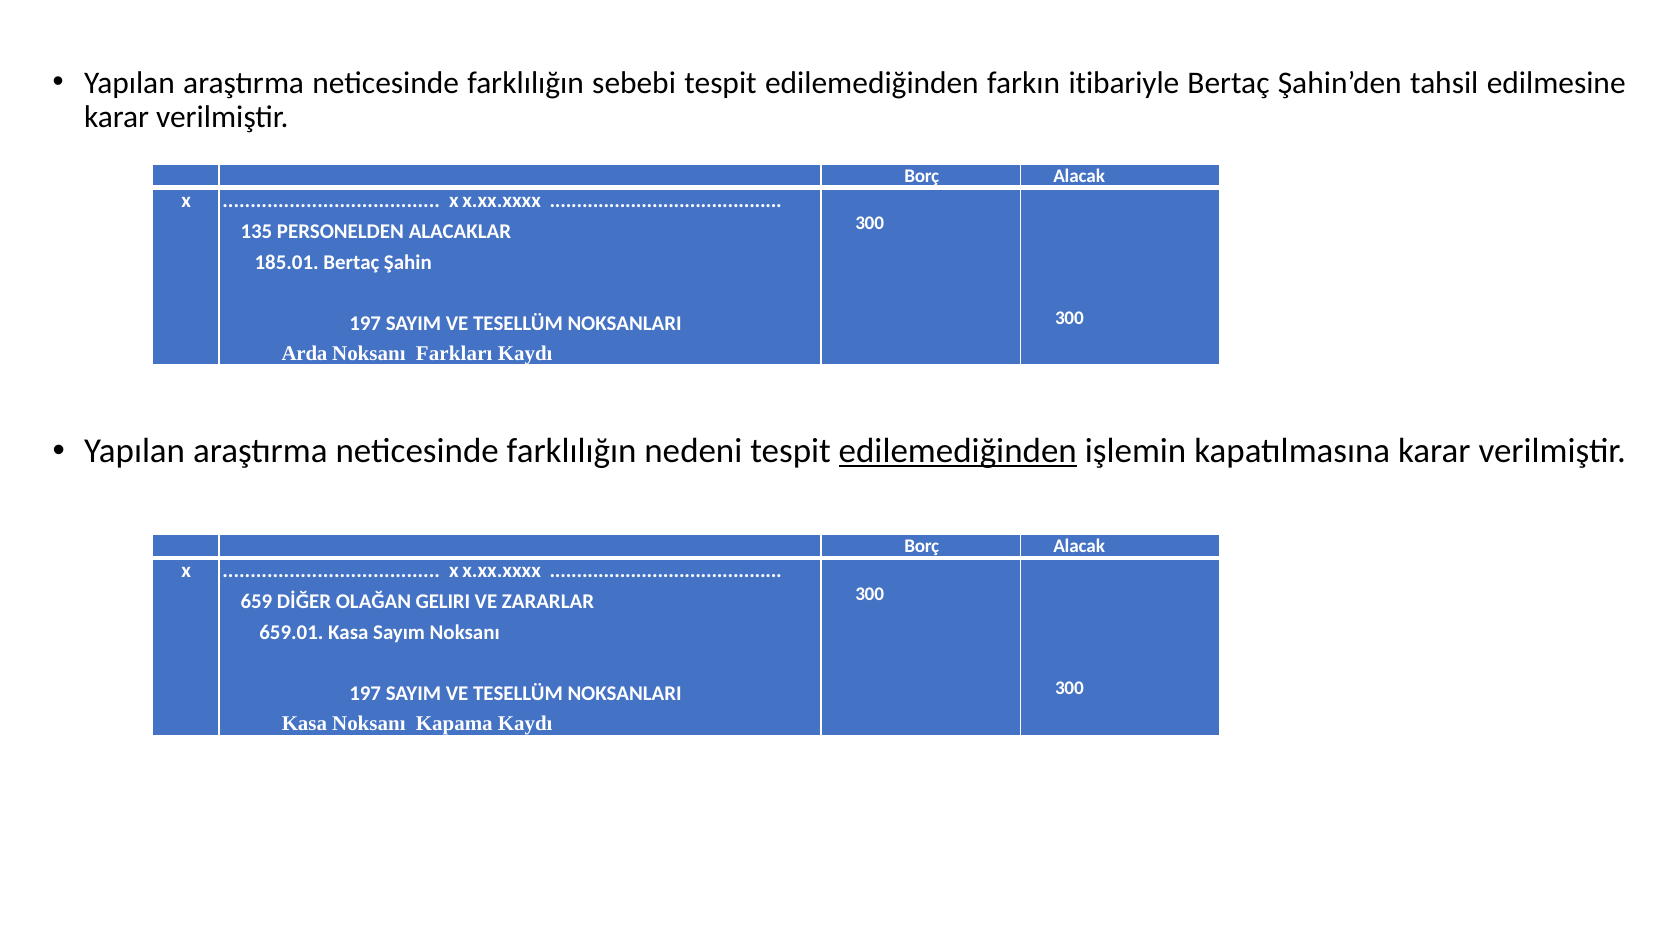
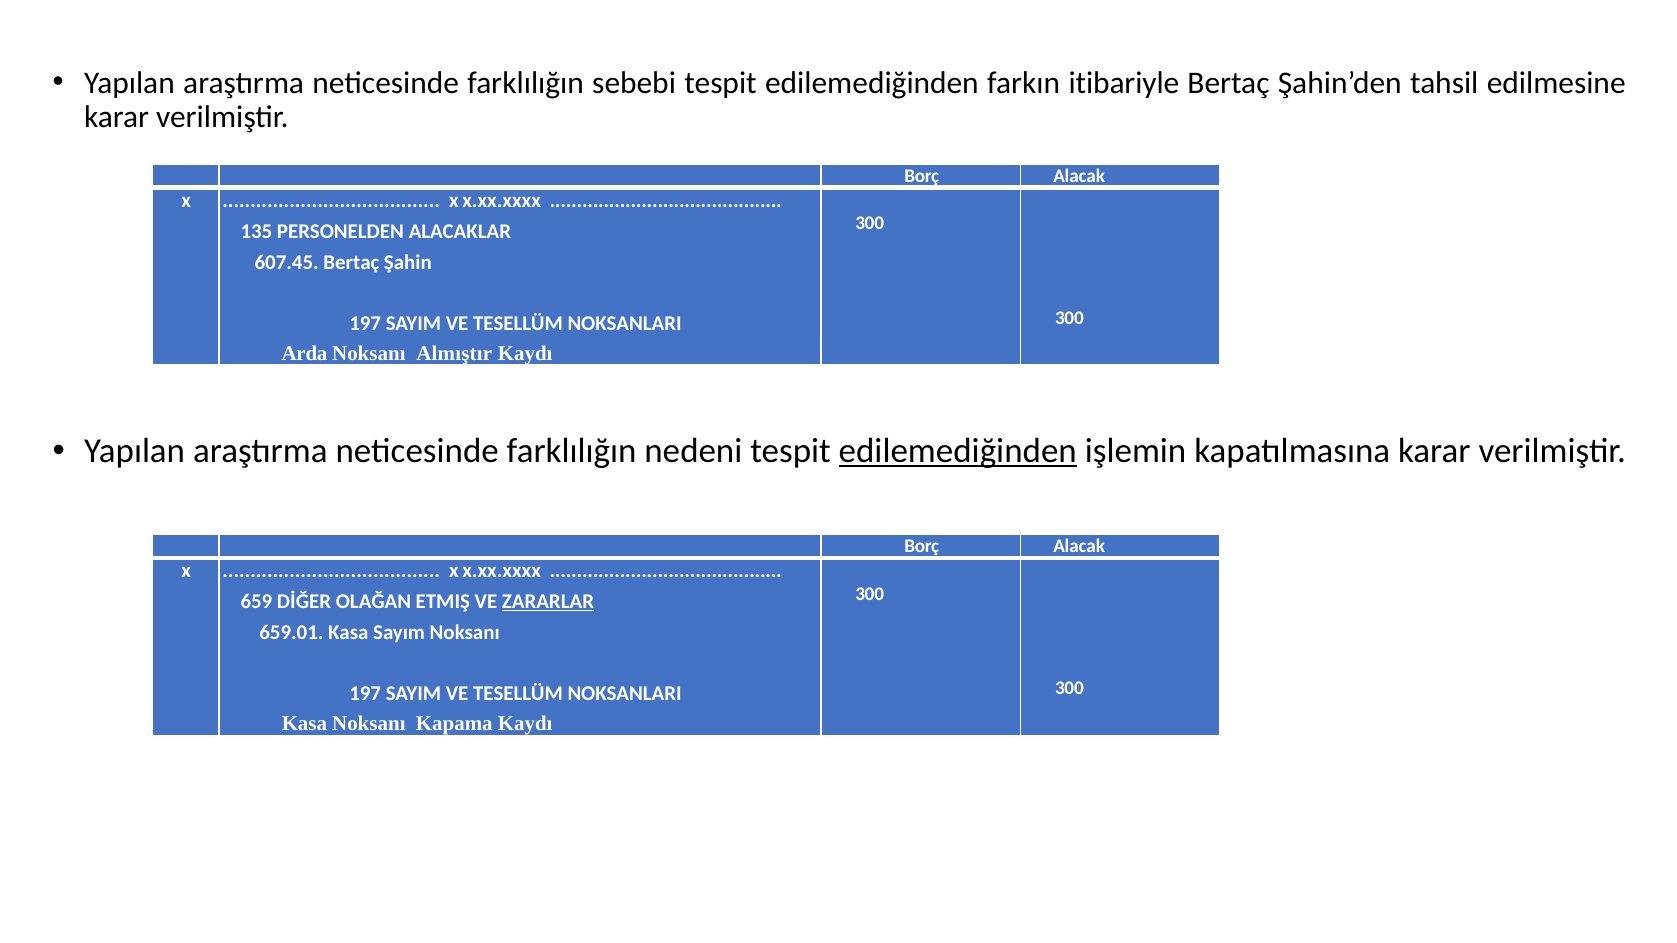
185.01: 185.01 -> 607.45
Farkları: Farkları -> Almıştır
GELIRI: GELIRI -> ETMIŞ
ZARARLAR underline: none -> present
